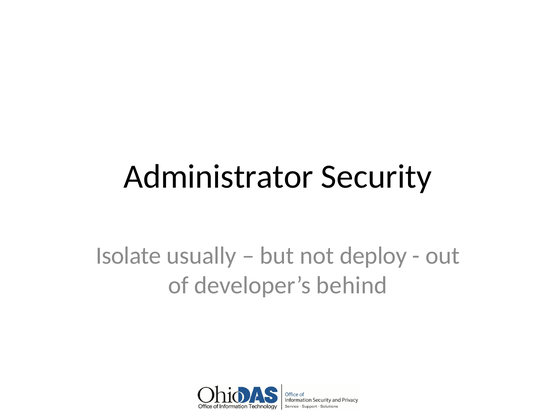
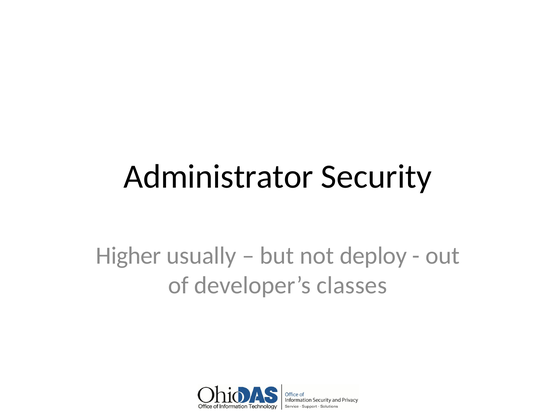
Isolate: Isolate -> Higher
behind: behind -> classes
